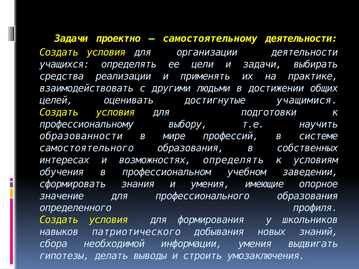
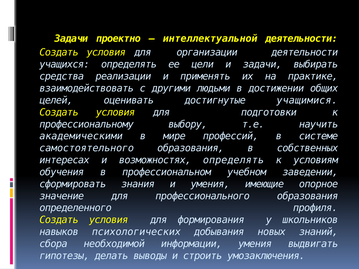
самостоятельному: самостоятельному -> интеллектуальной
образованности: образованности -> академическими
патриотического: патриотического -> психологических
